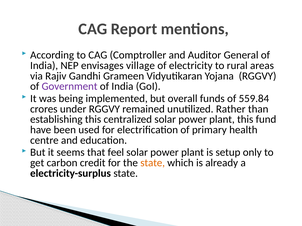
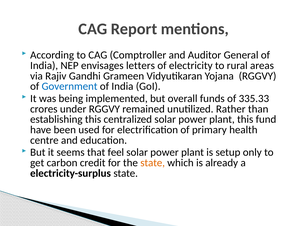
village: village -> letters
Government colour: purple -> blue
559.84: 559.84 -> 335.33
